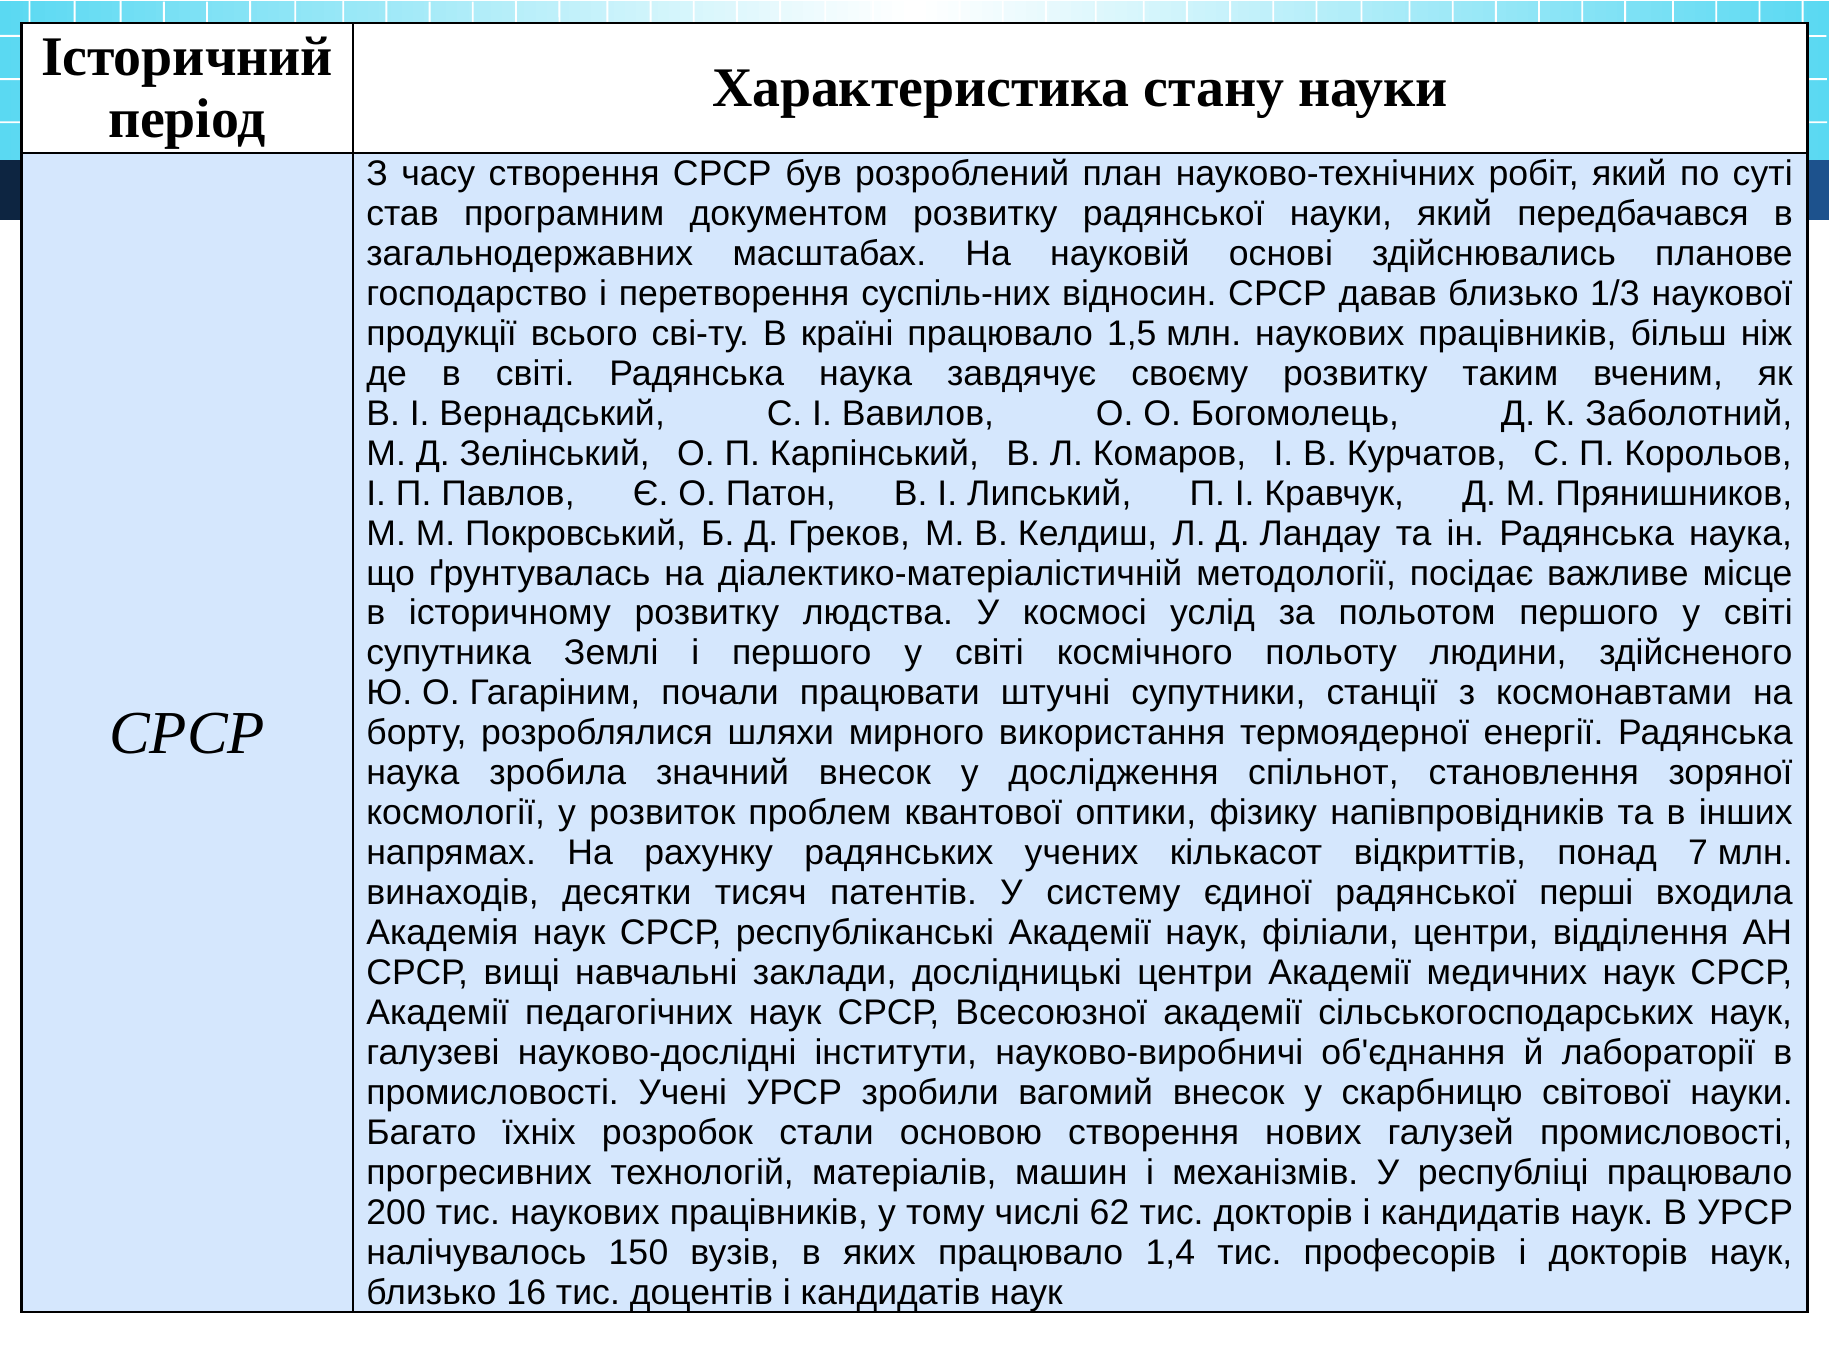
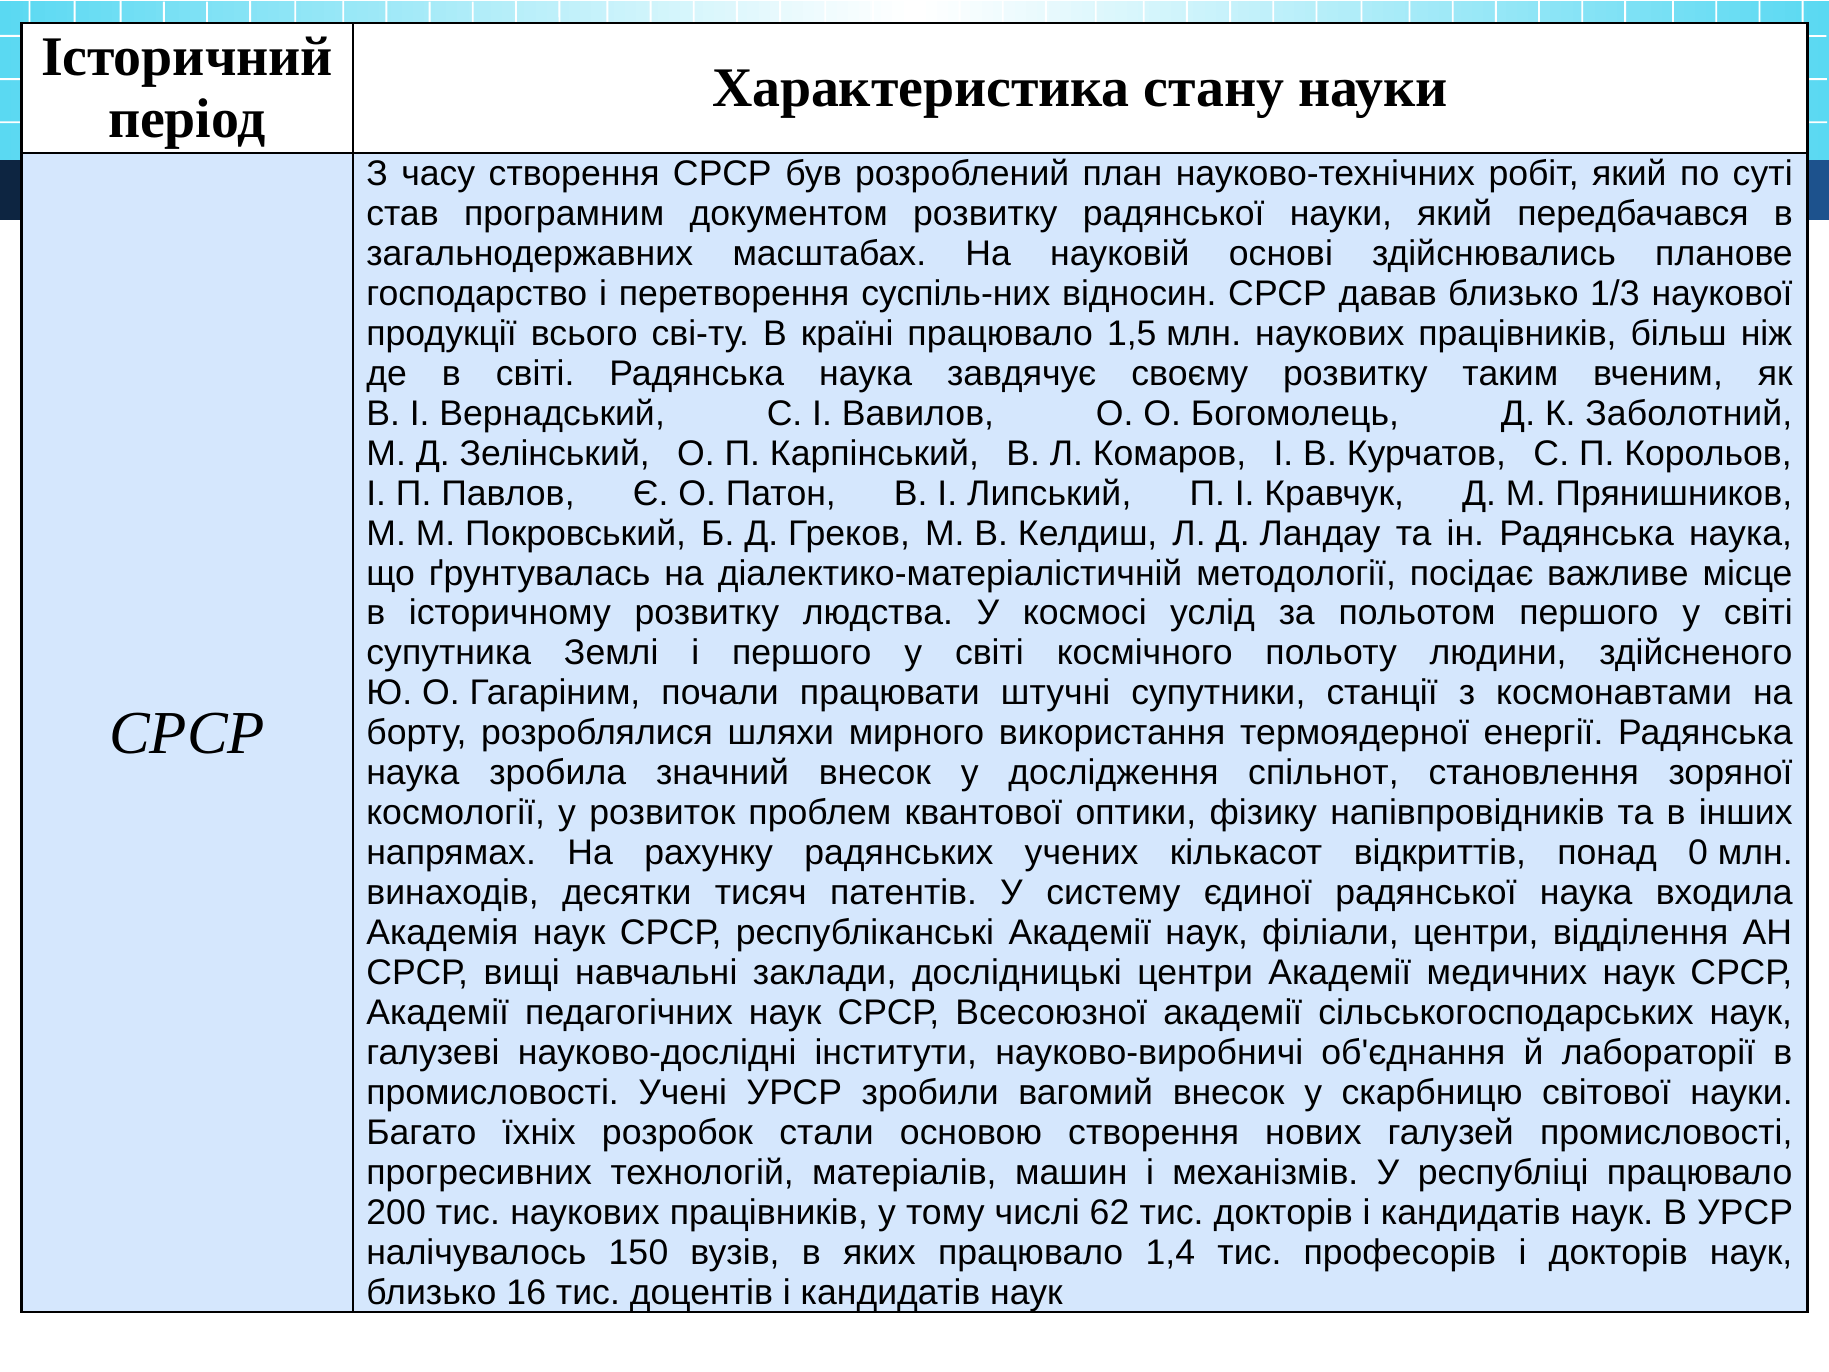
7: 7 -> 0
радянської перші: перші -> наука
